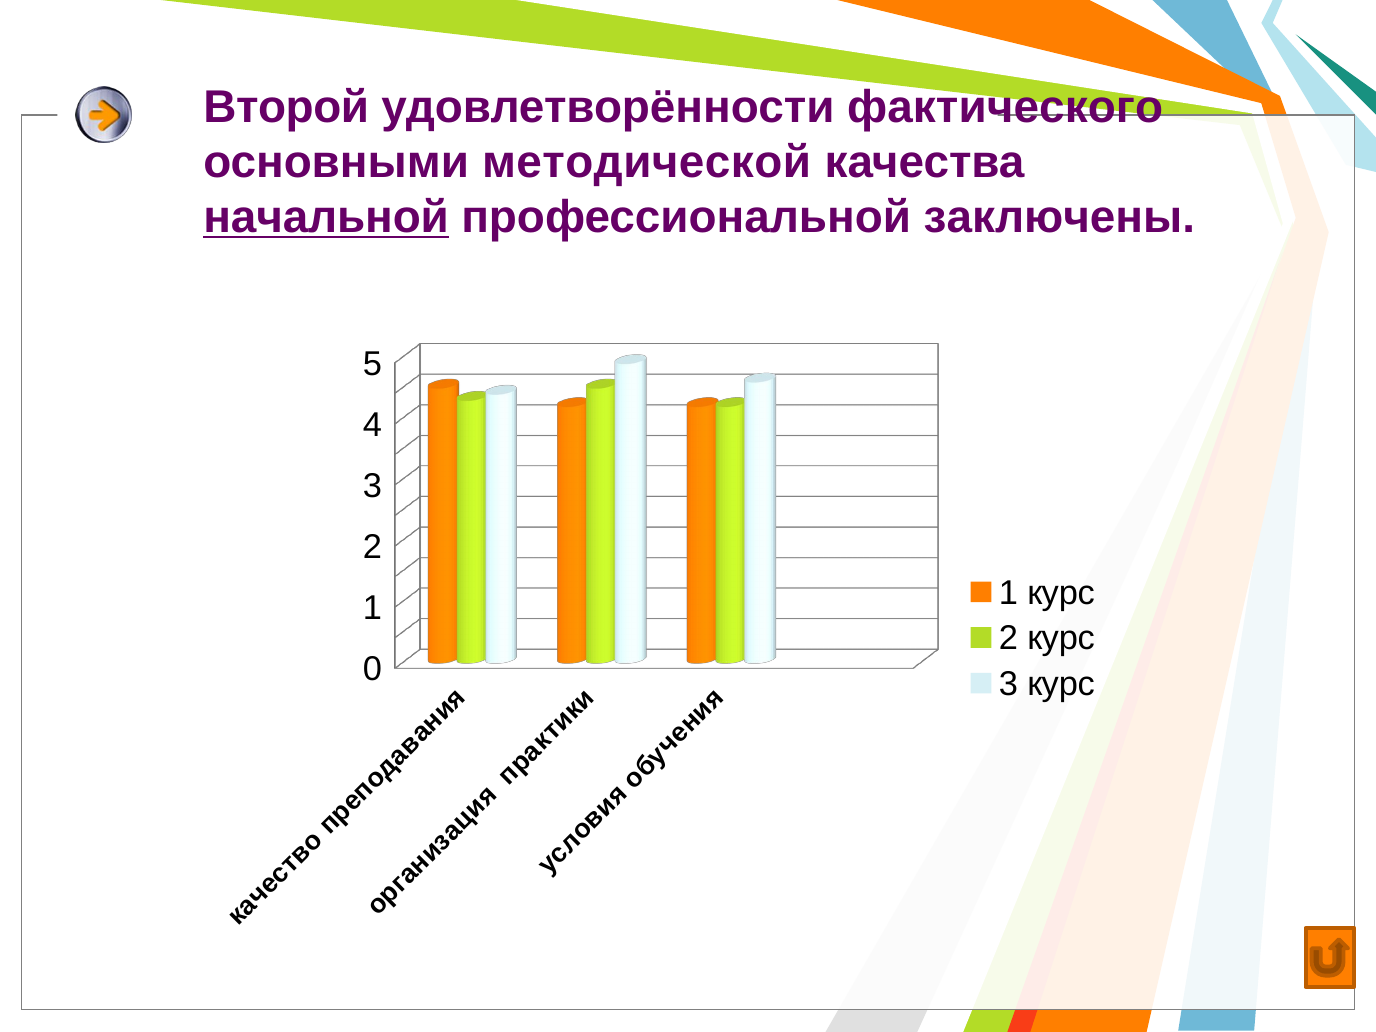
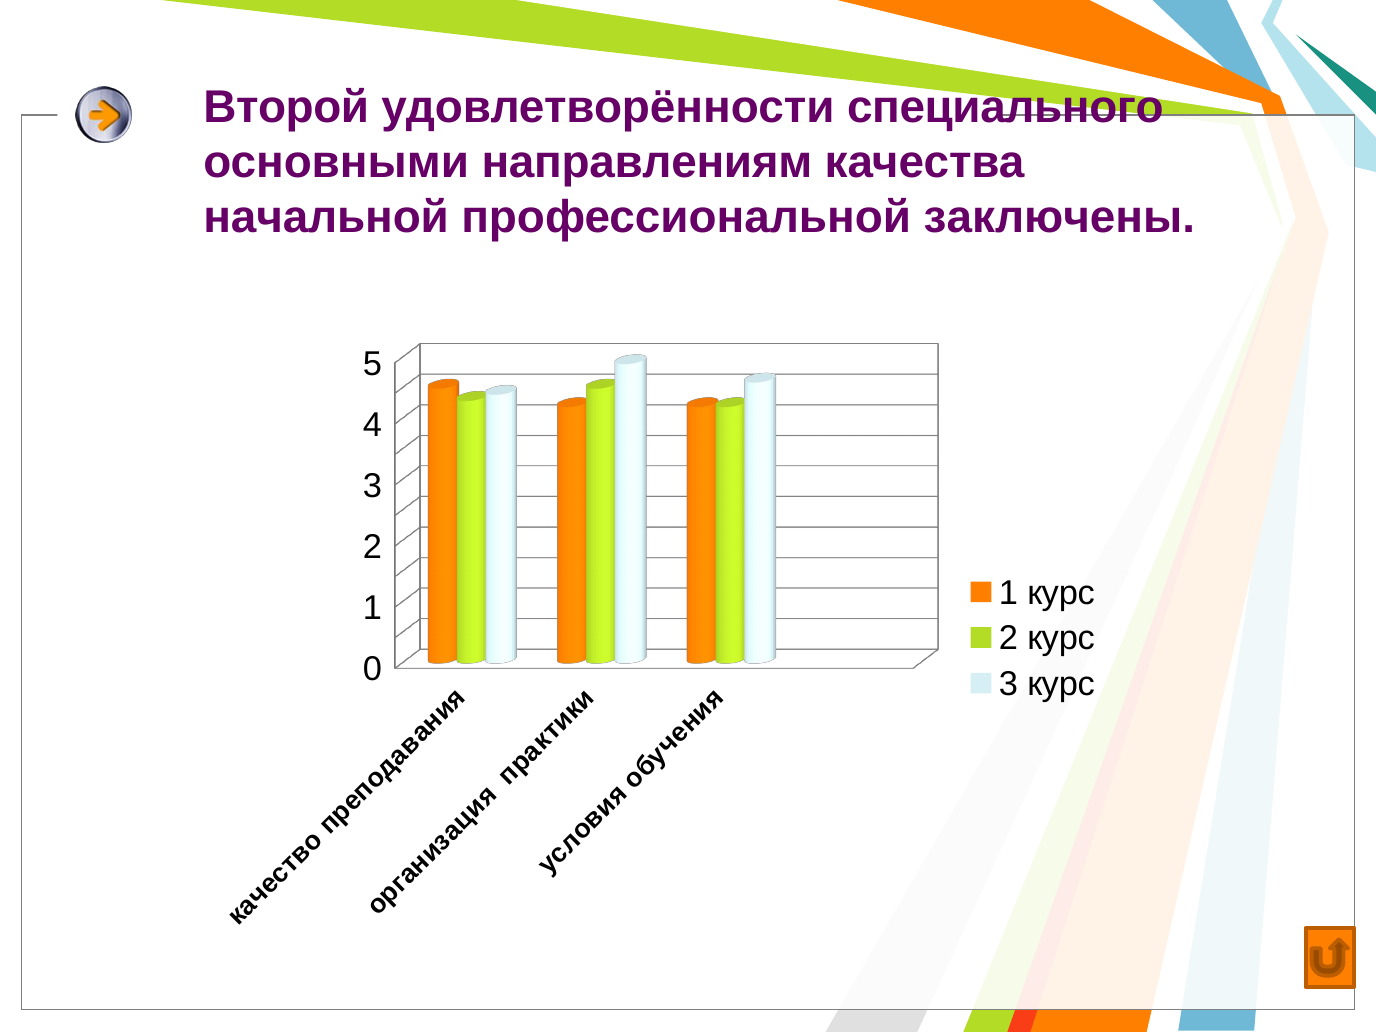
фактического: фактического -> специального
методической: методической -> направлениям
начальной underline: present -> none
